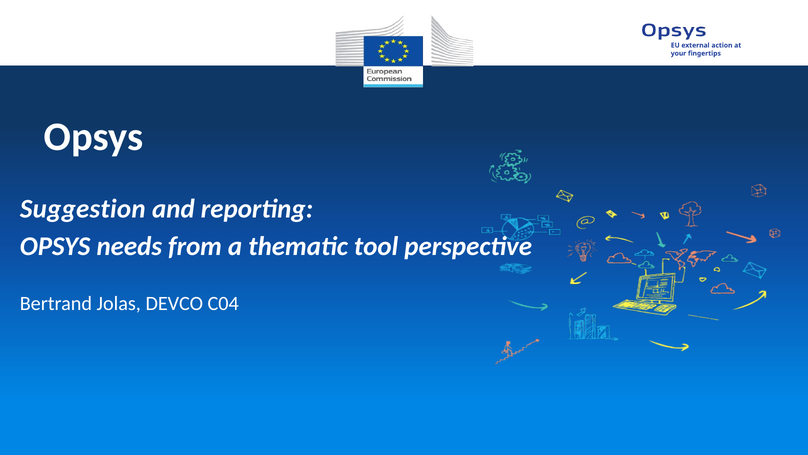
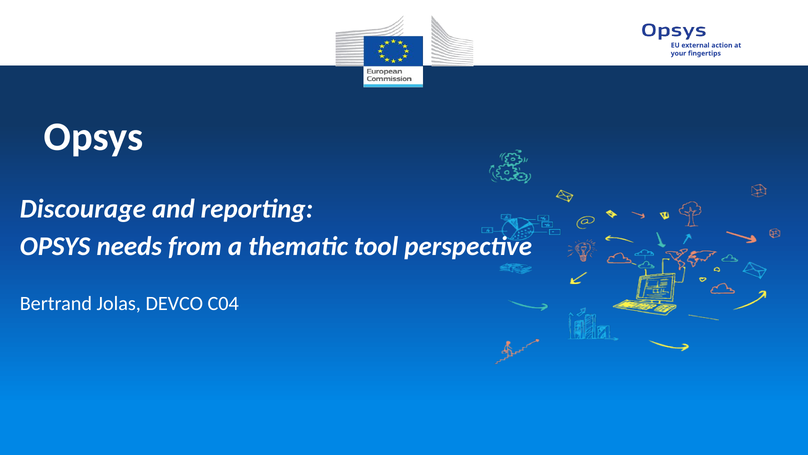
Suggestion: Suggestion -> Discourage
